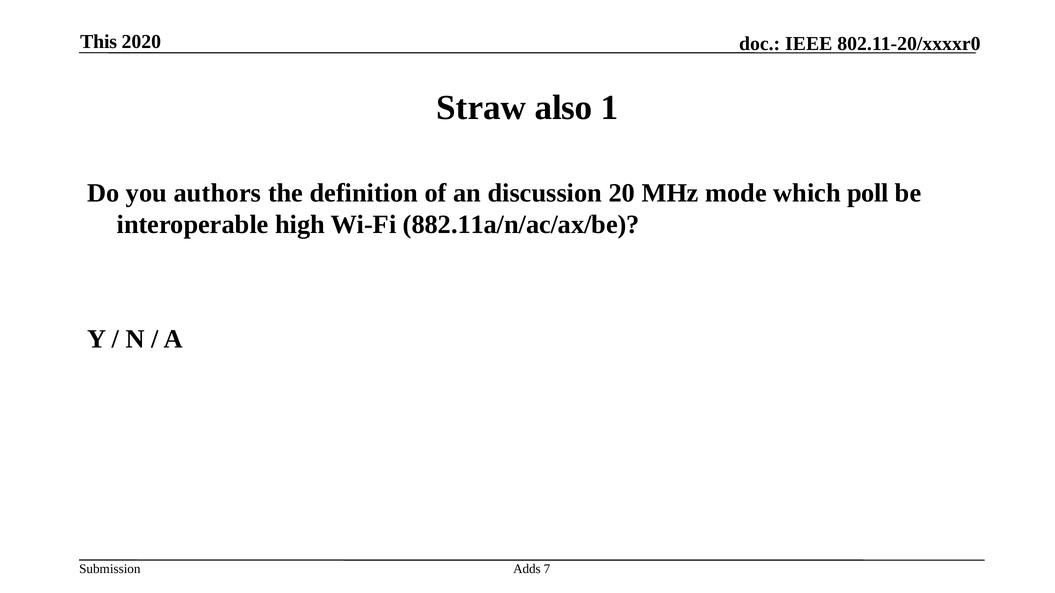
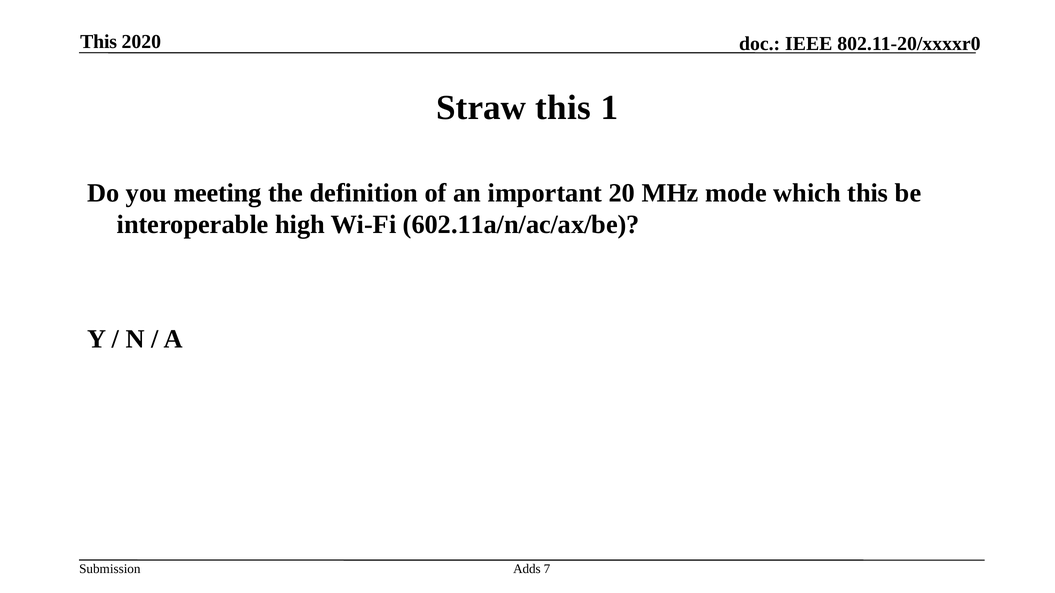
Straw also: also -> this
authors: authors -> meeting
discussion: discussion -> important
which poll: poll -> this
882.11a/n/ac/ax/be: 882.11a/n/ac/ax/be -> 602.11a/n/ac/ax/be
